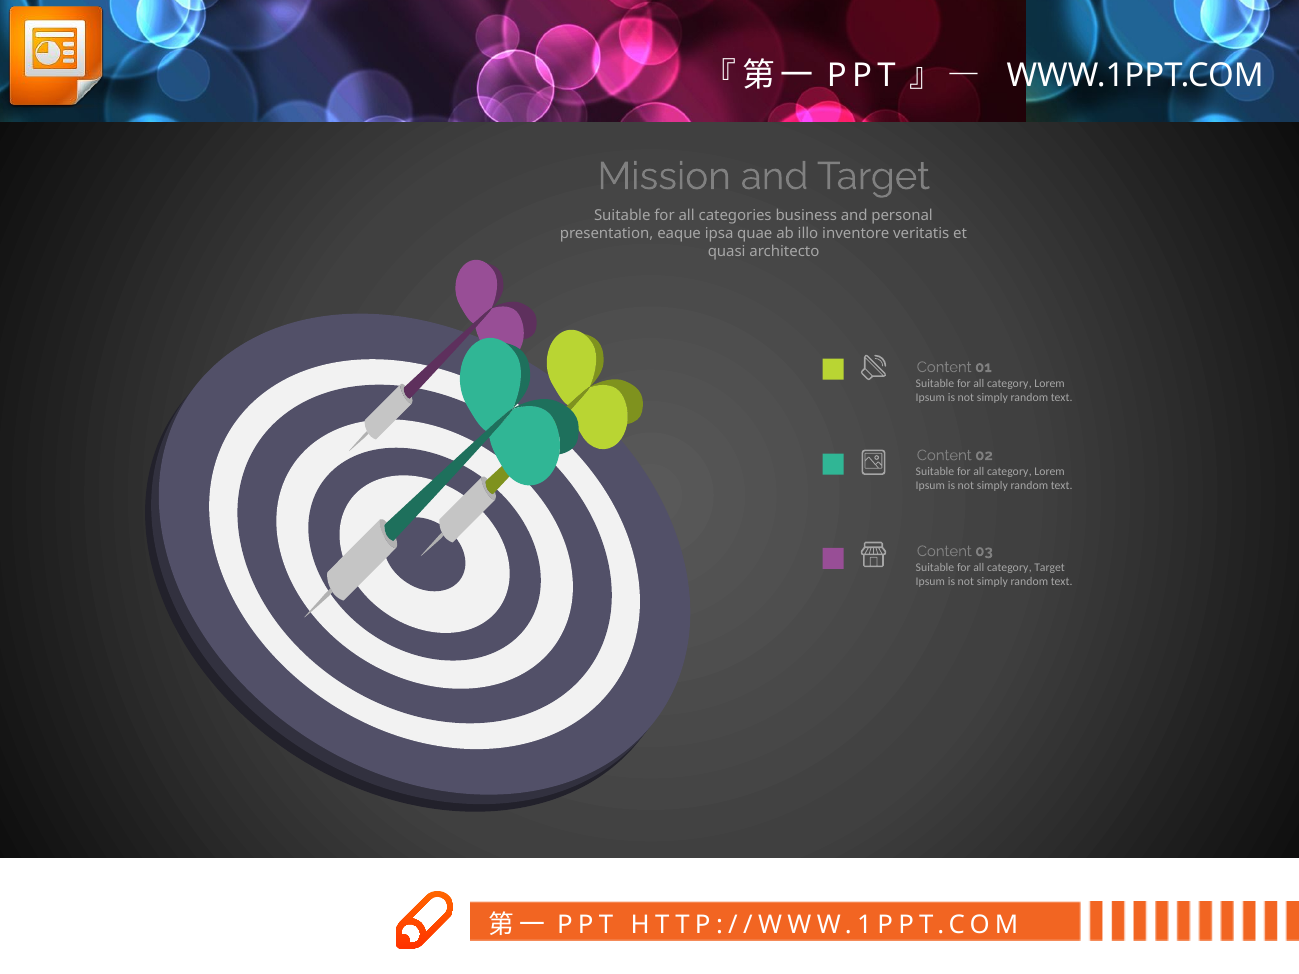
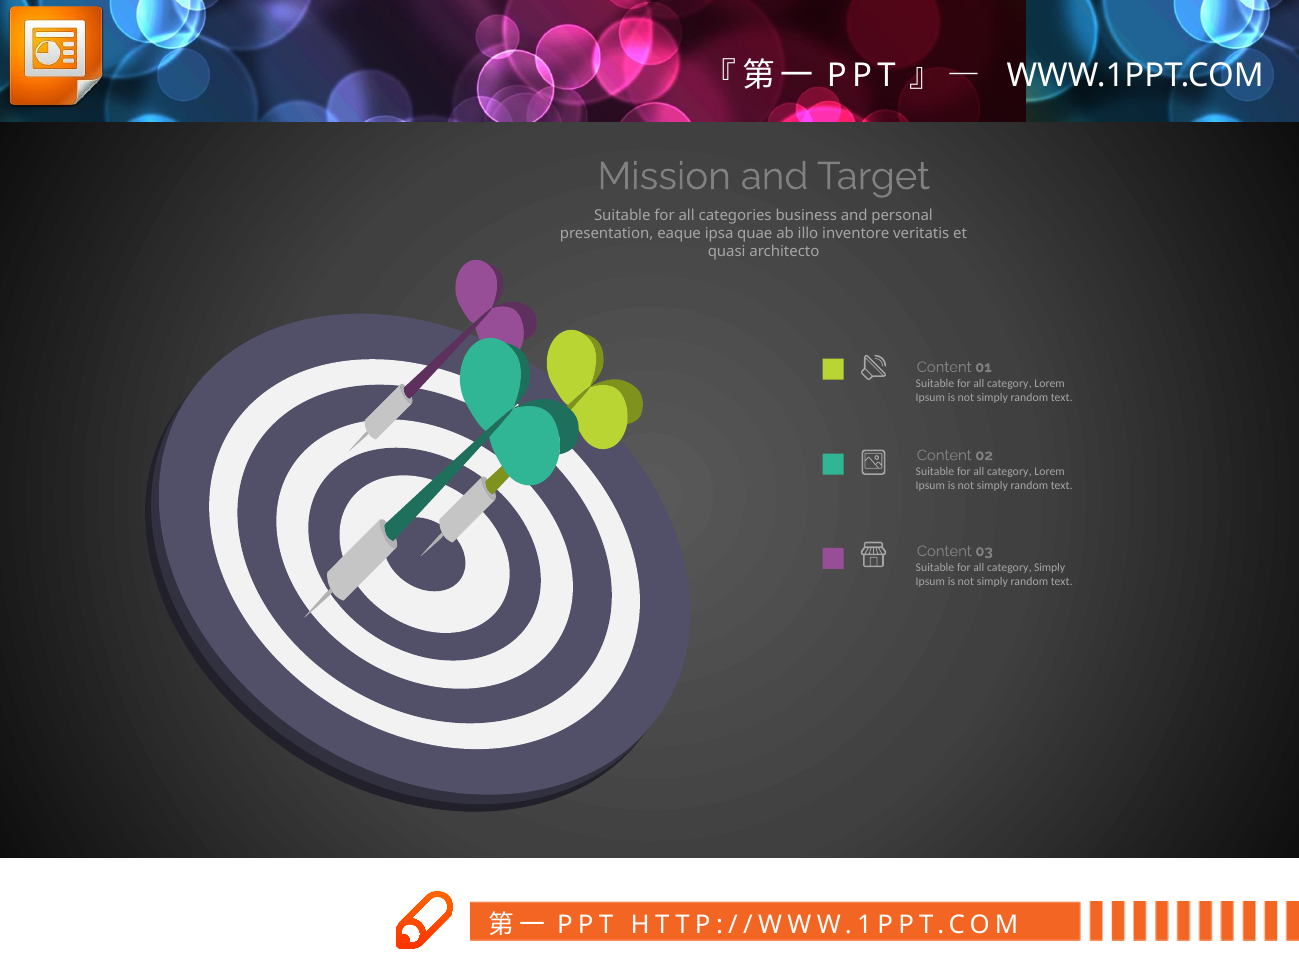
category Target: Target -> Simply
